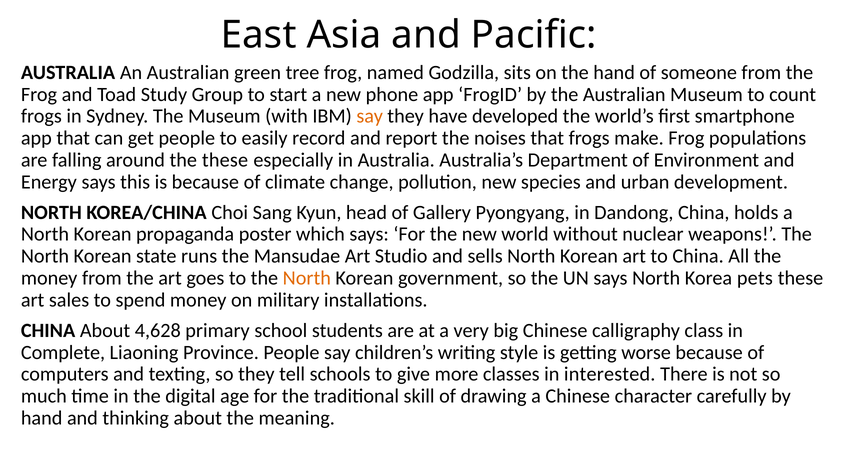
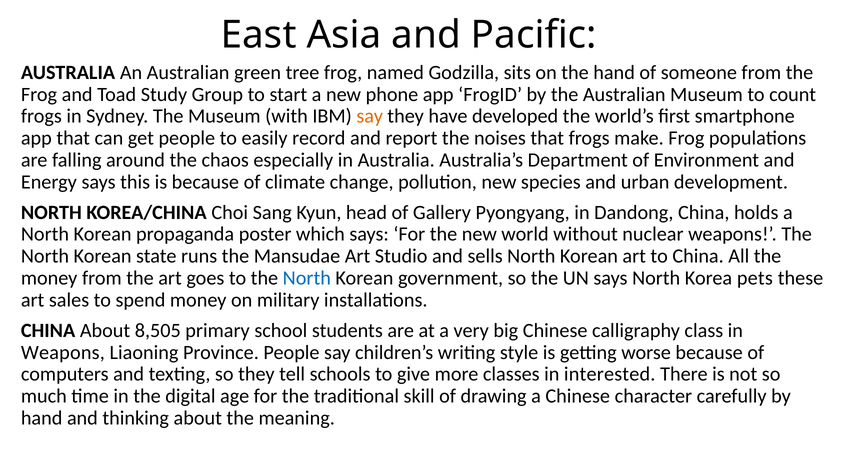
the these: these -> chaos
North at (307, 278) colour: orange -> blue
4,628: 4,628 -> 8,505
Complete at (63, 352): Complete -> Weapons
